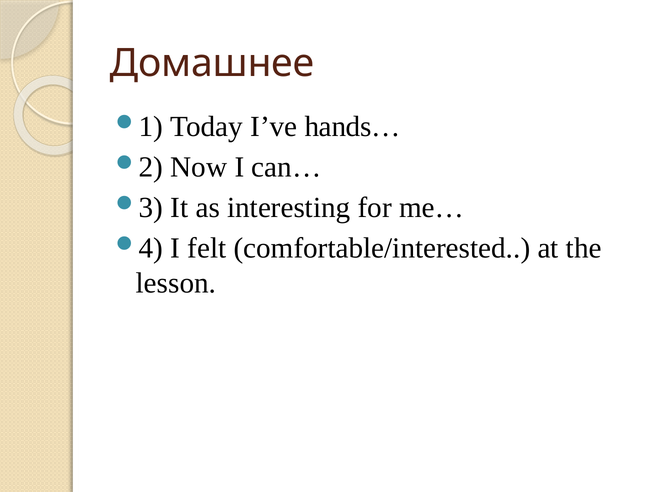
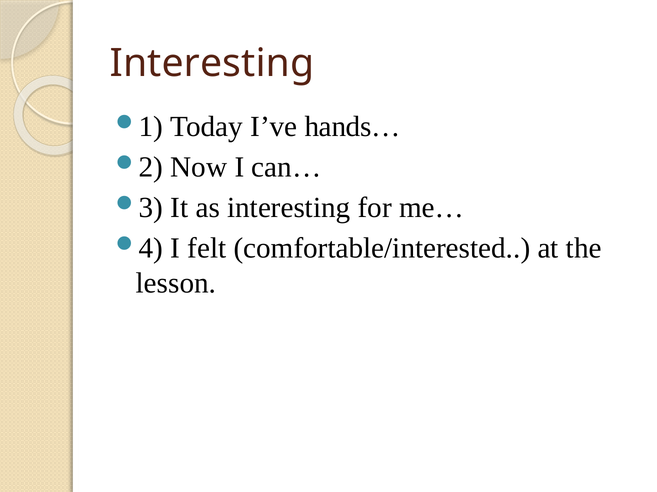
Домашнее at (212, 64): Домашнее -> Interesting
